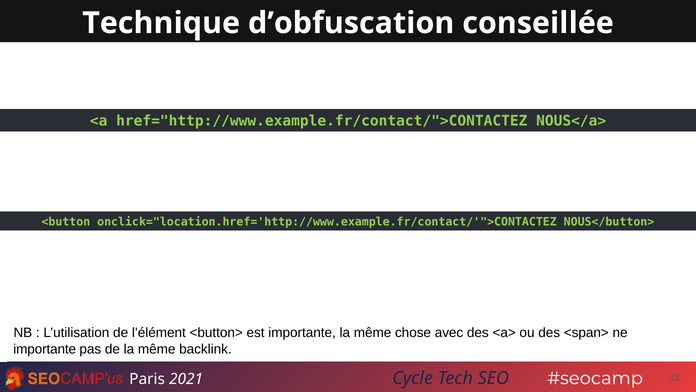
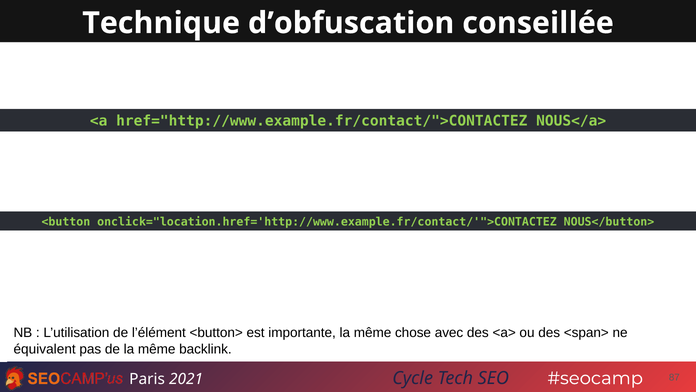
importante at (45, 349): importante -> équivalent
33: 33 -> 87
